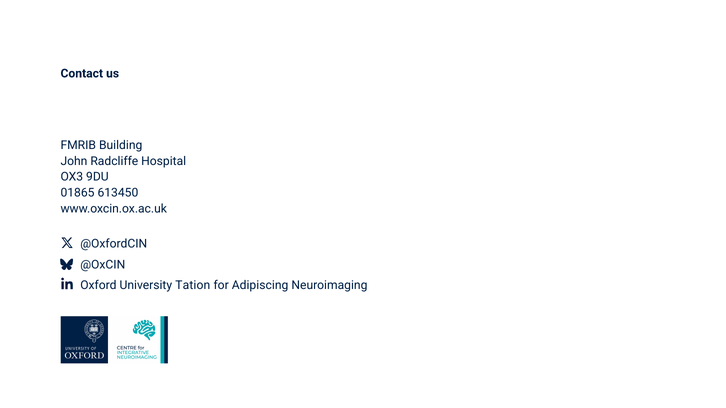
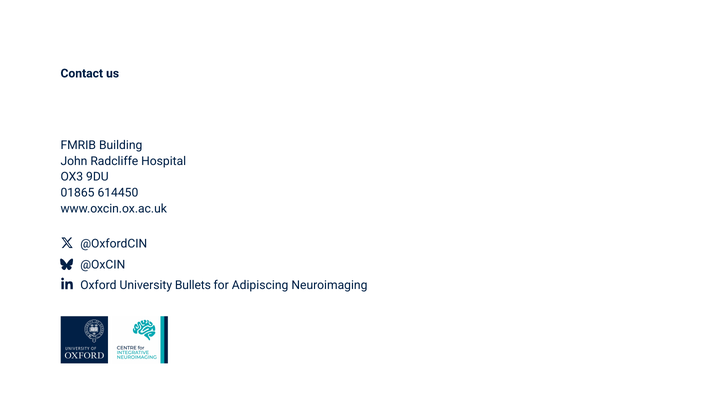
613450: 613450 -> 614450
Tation: Tation -> Bullets
